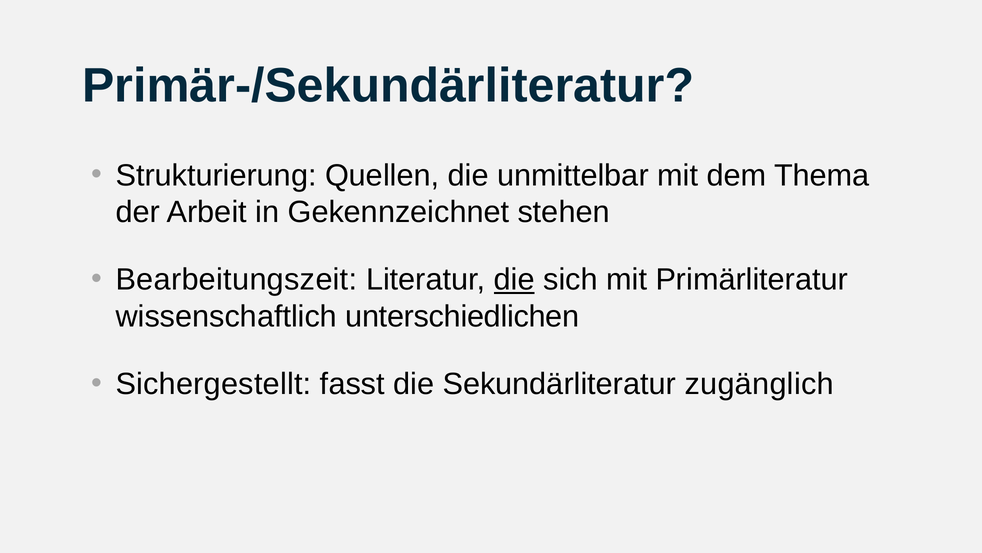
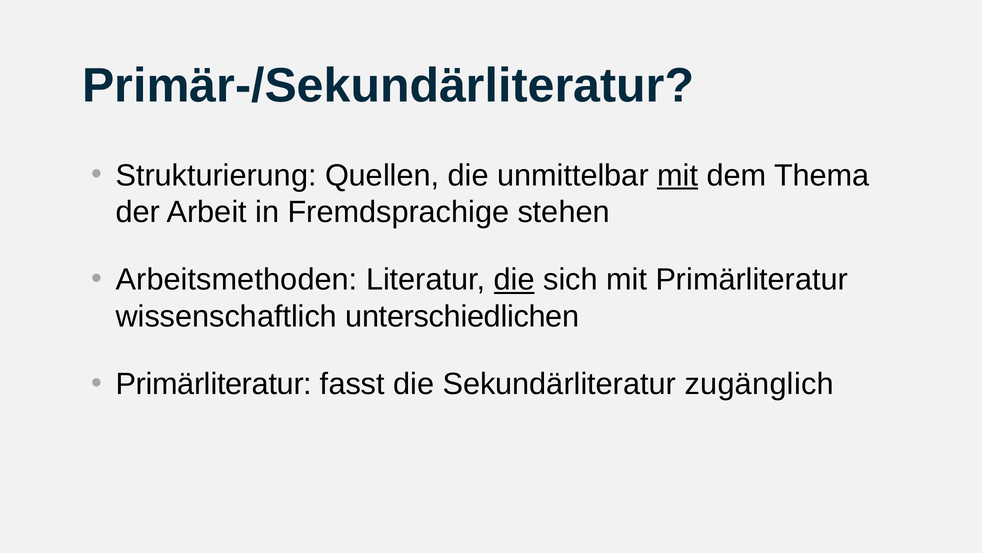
mit at (678, 175) underline: none -> present
Gekennzeichnet: Gekennzeichnet -> Fremdsprachige
Bearbeitungszeit: Bearbeitungszeit -> Arbeitsmethoden
Sichergestellt at (213, 384): Sichergestellt -> Primärliteratur
